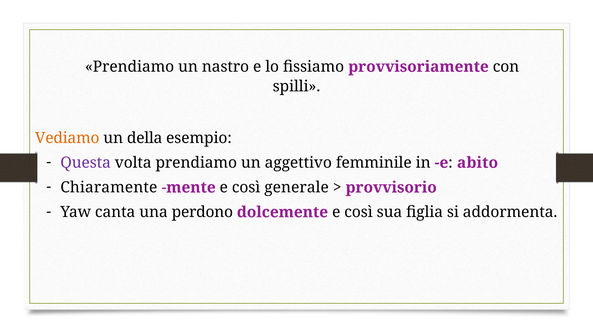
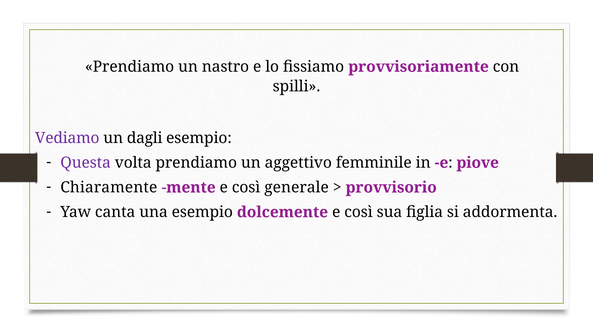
Vediamo colour: orange -> purple
della: della -> dagli
abito: abito -> piove
una perdono: perdono -> esempio
